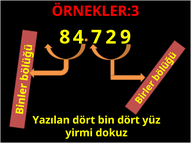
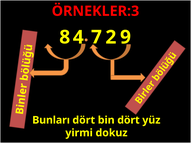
Yazılan: Yazılan -> Bunları
